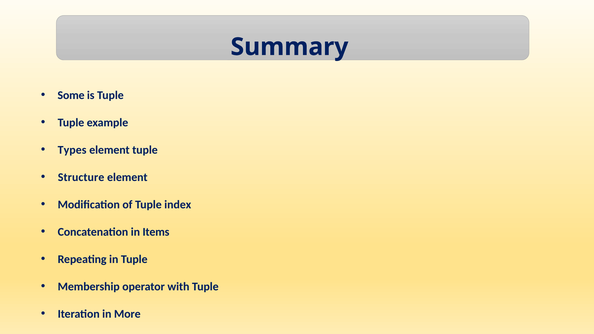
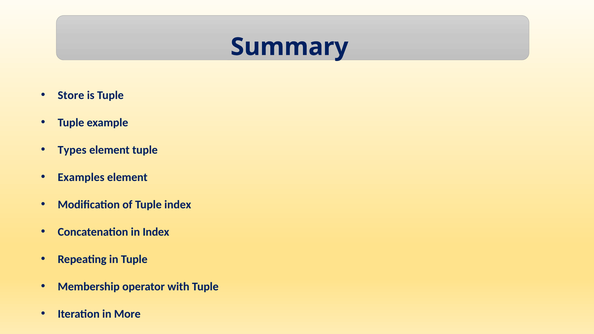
Some: Some -> Store
Structure: Structure -> Examples
in Items: Items -> Index
